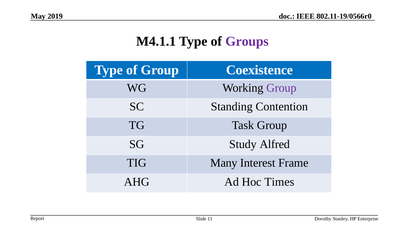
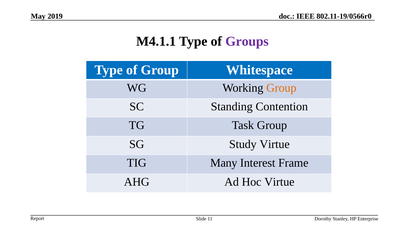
Coexistence: Coexistence -> Whitespace
Group at (281, 88) colour: purple -> orange
Study Alfred: Alfred -> Virtue
Hoc Times: Times -> Virtue
